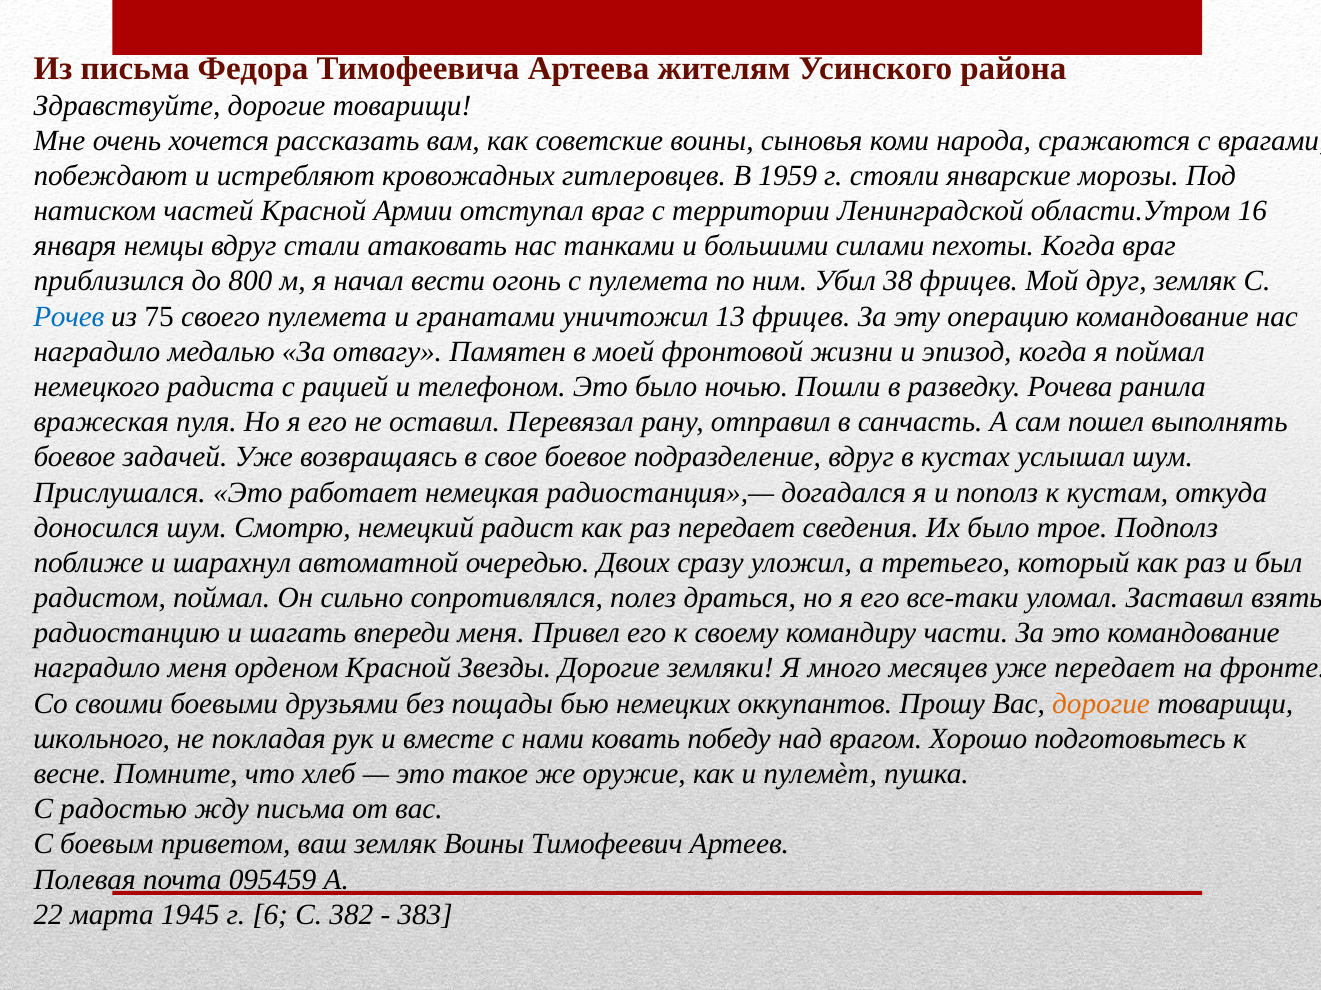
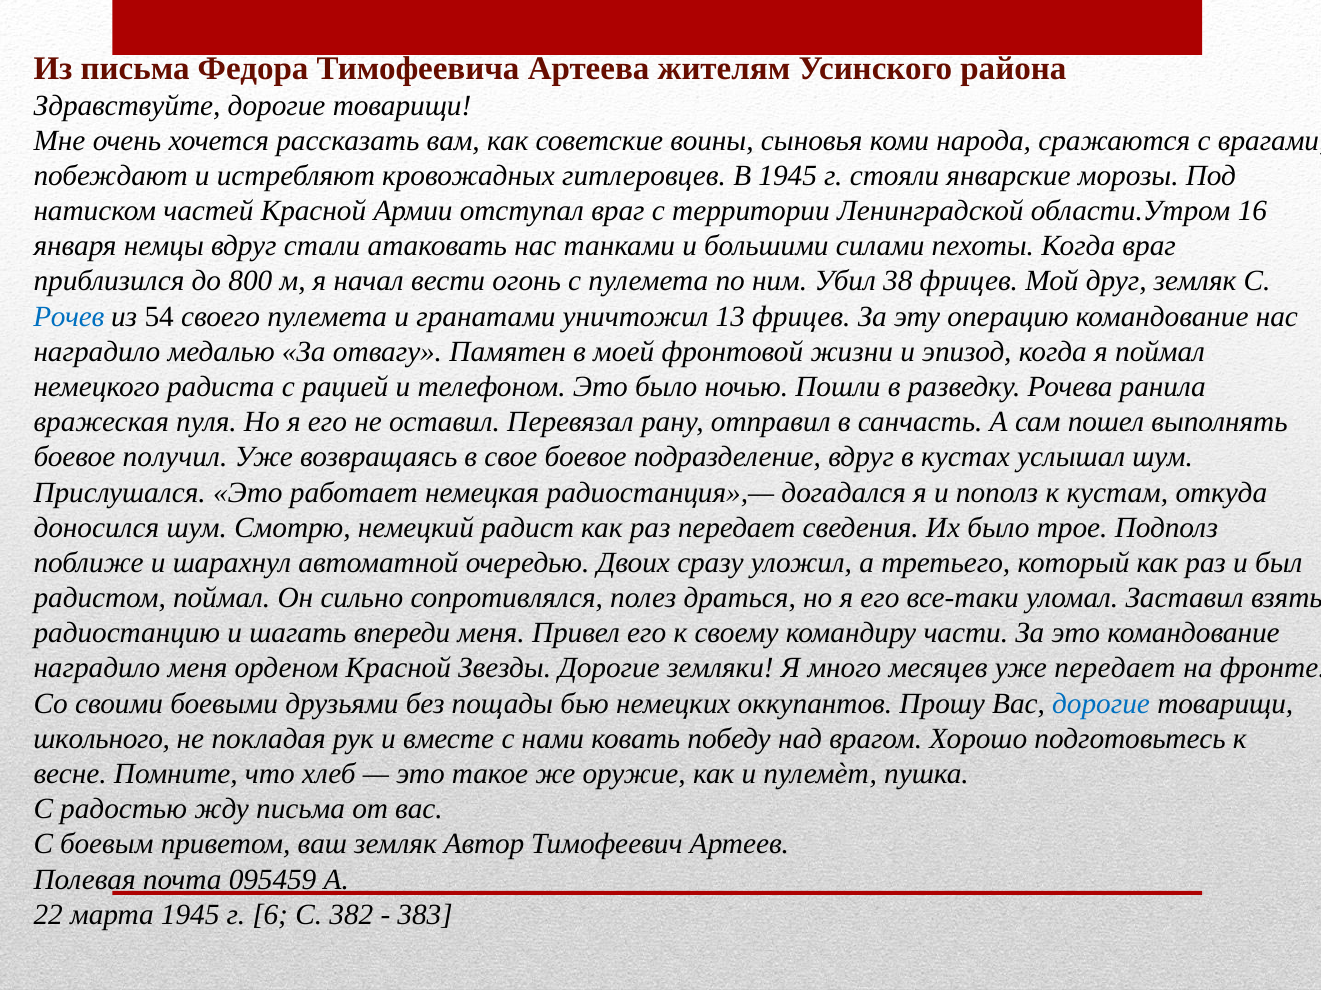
В 1959: 1959 -> 1945
75: 75 -> 54
задачей: задачей -> получил
дорогие at (1101, 704) colour: orange -> blue
земляк Воины: Воины -> Автор
